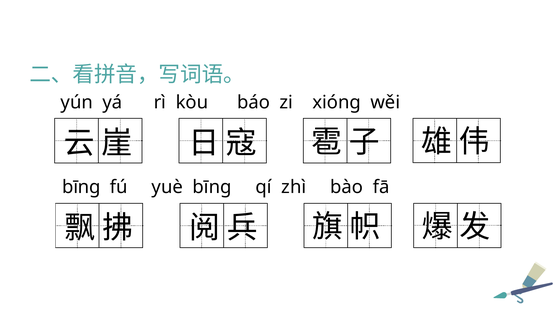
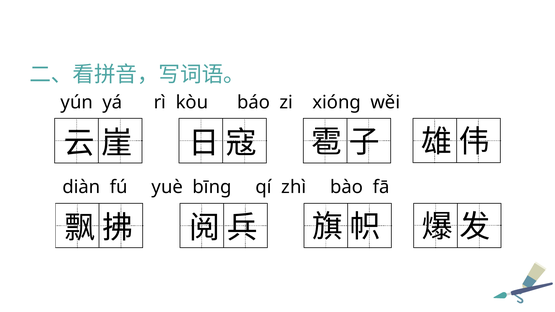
bīng at (81, 187): bīng -> diàn
